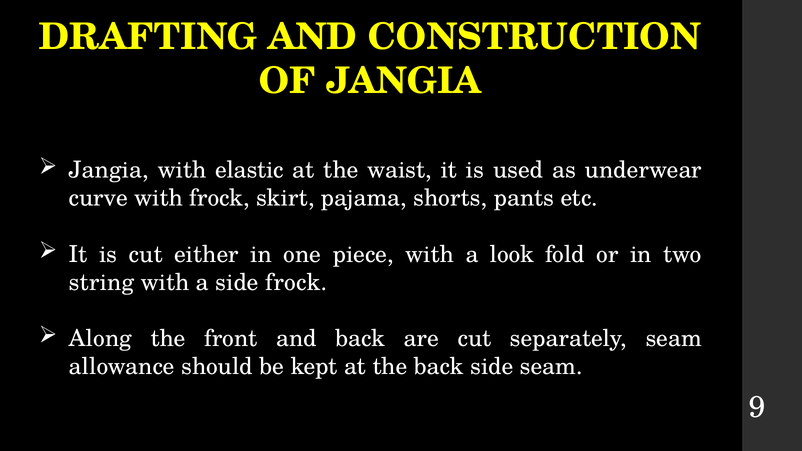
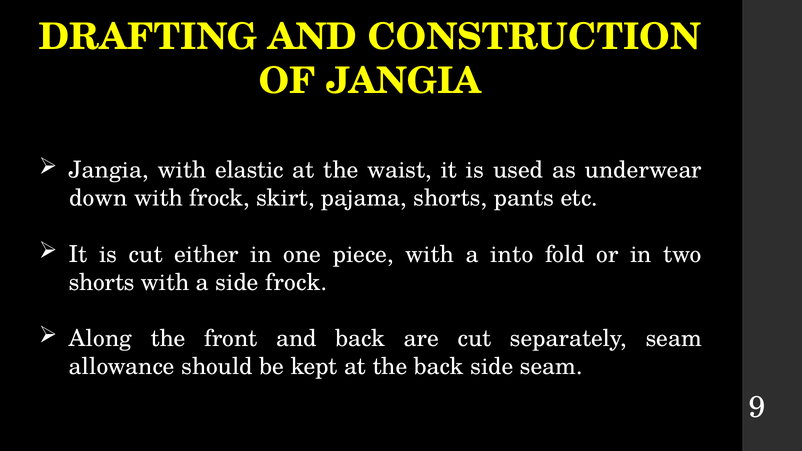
curve: curve -> down
look: look -> into
string at (102, 283): string -> shorts
